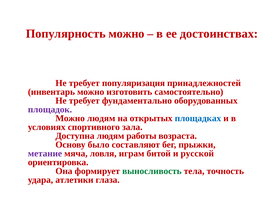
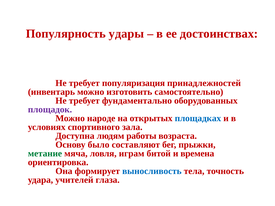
Популярность можно: можно -> удары
Можно людям: людям -> народе
метание colour: purple -> green
русской: русской -> времена
выносливость colour: green -> blue
атлетики: атлетики -> учителей
